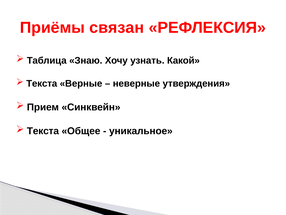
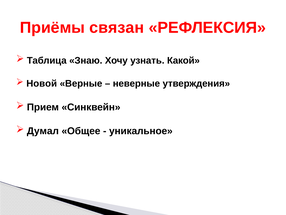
Текста at (42, 83): Текста -> Новой
Текста at (43, 131): Текста -> Думал
